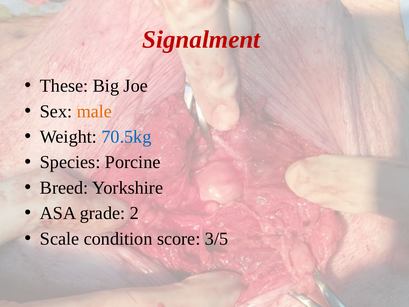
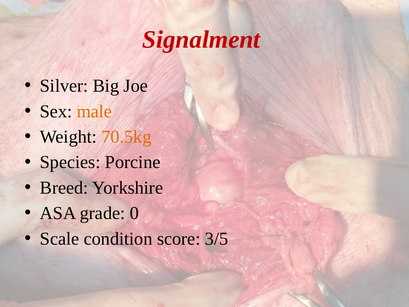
These: These -> Silver
70.5kg colour: blue -> orange
2: 2 -> 0
